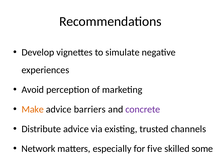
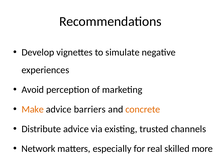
concrete colour: purple -> orange
five: five -> real
some: some -> more
